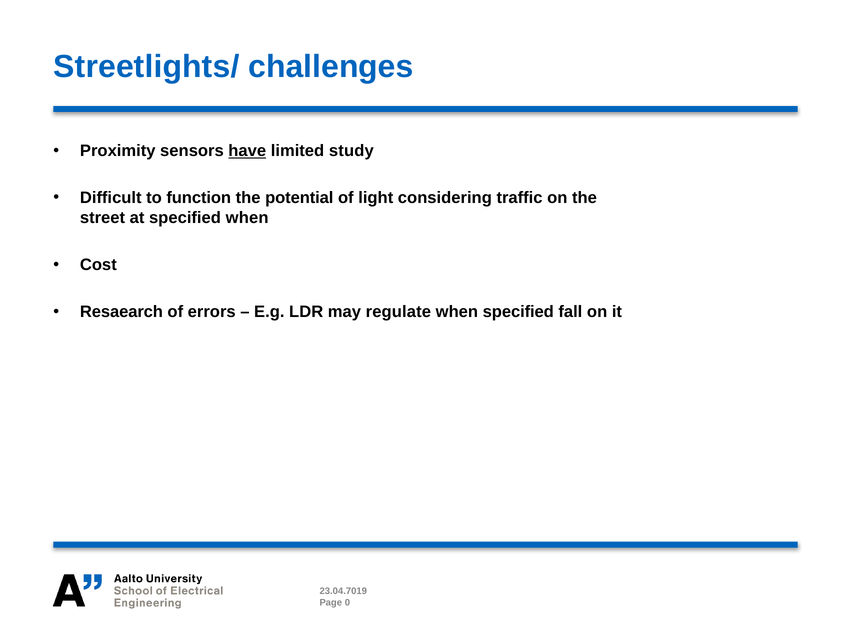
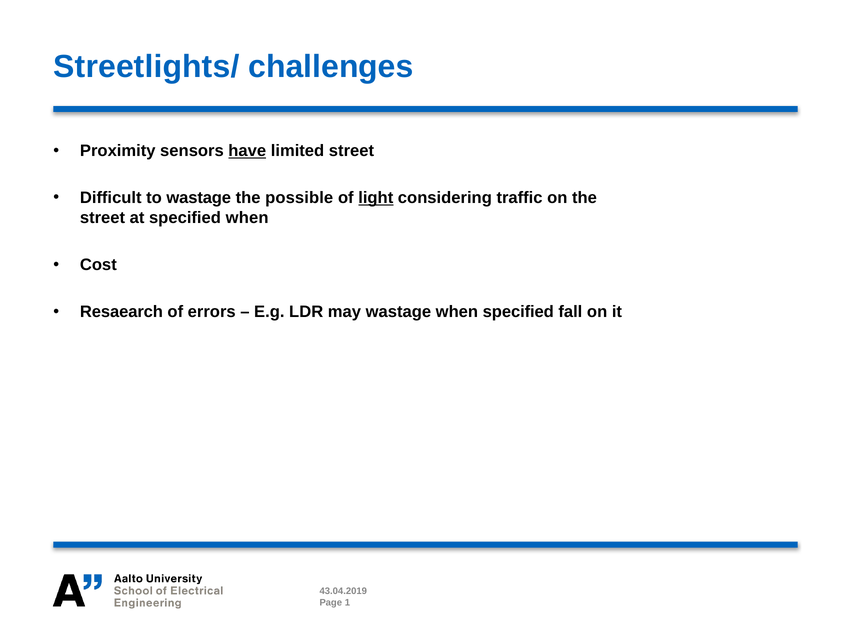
limited study: study -> street
to function: function -> wastage
potential: potential -> possible
light underline: none -> present
may regulate: regulate -> wastage
23.04.7019: 23.04.7019 -> 43.04.2019
0: 0 -> 1
